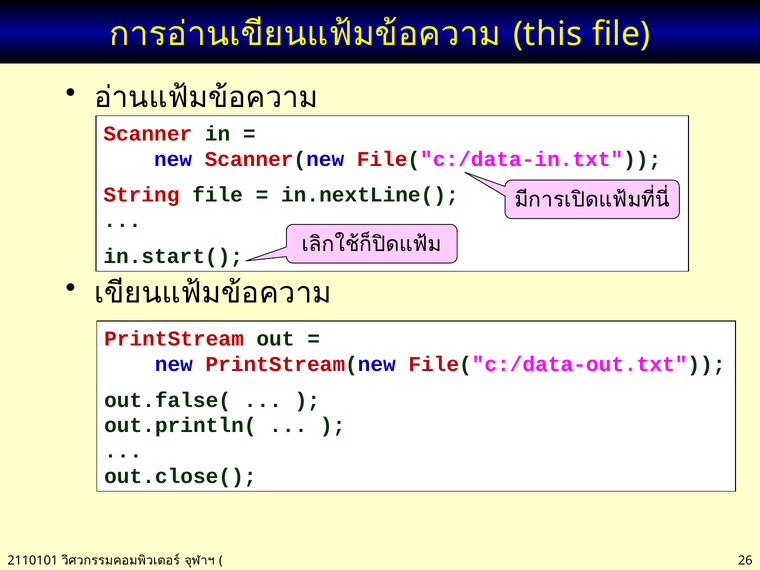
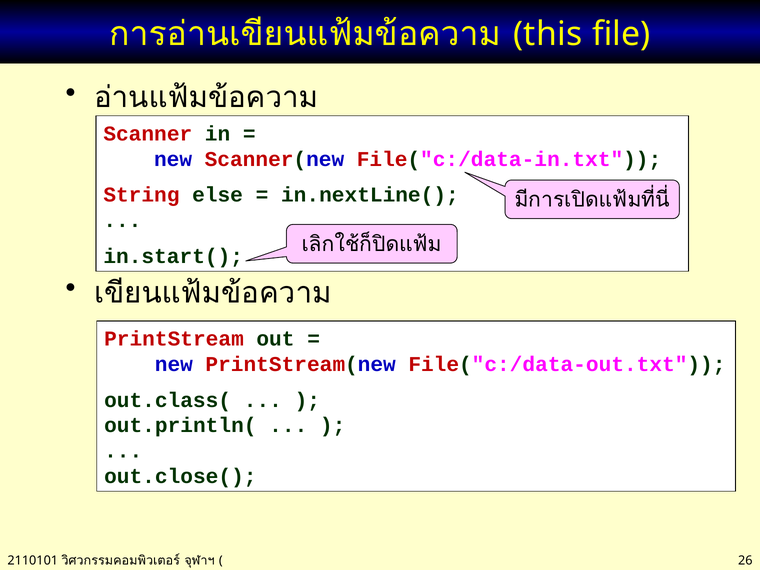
String file: file -> else
out.false(: out.false( -> out.class(
